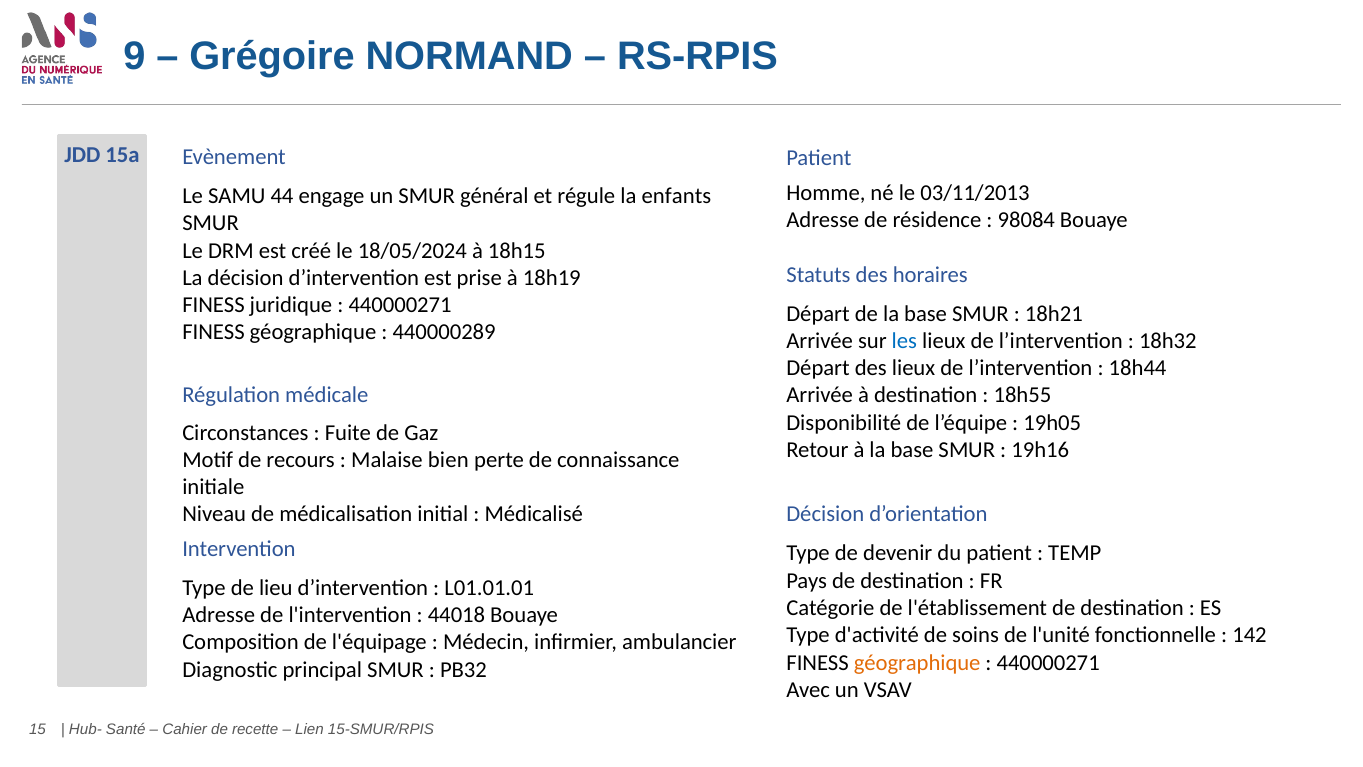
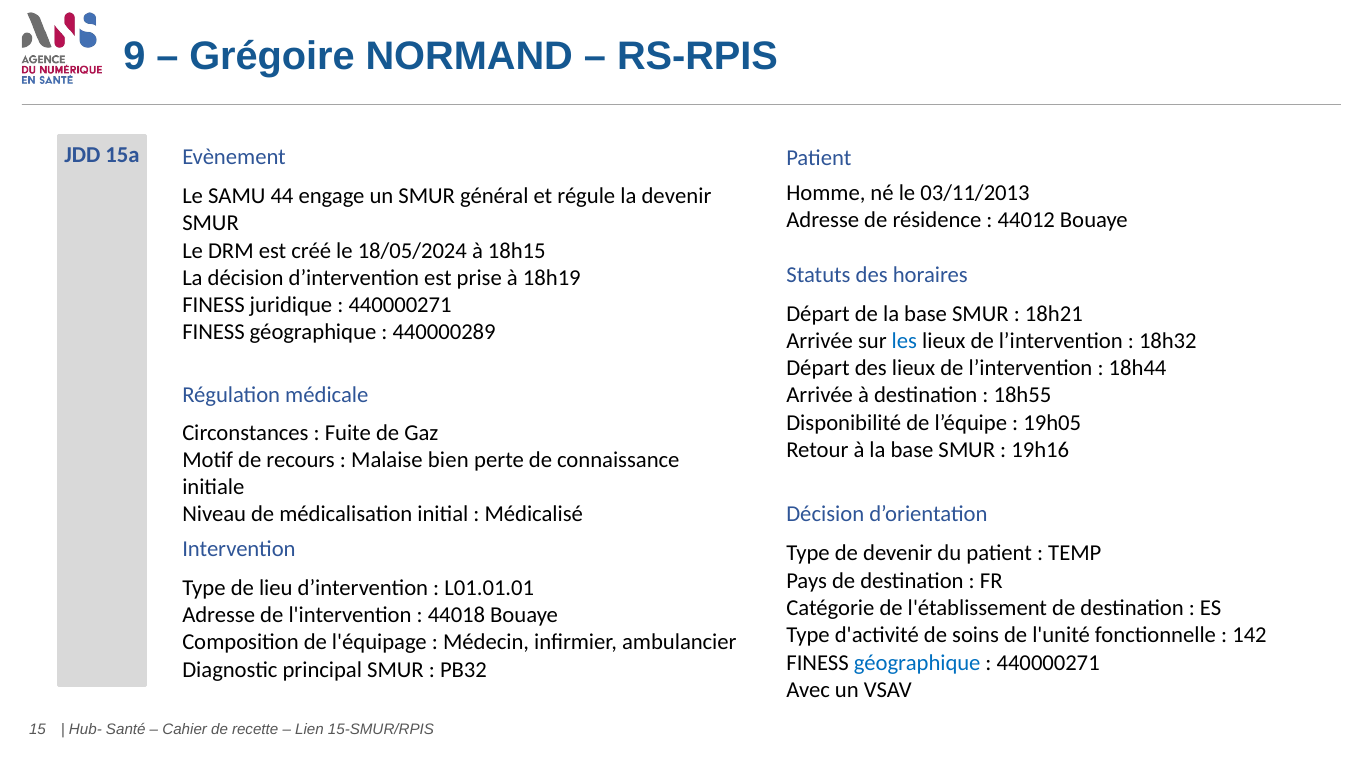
la enfants: enfants -> devenir
98084: 98084 -> 44012
géographique at (917, 662) colour: orange -> blue
